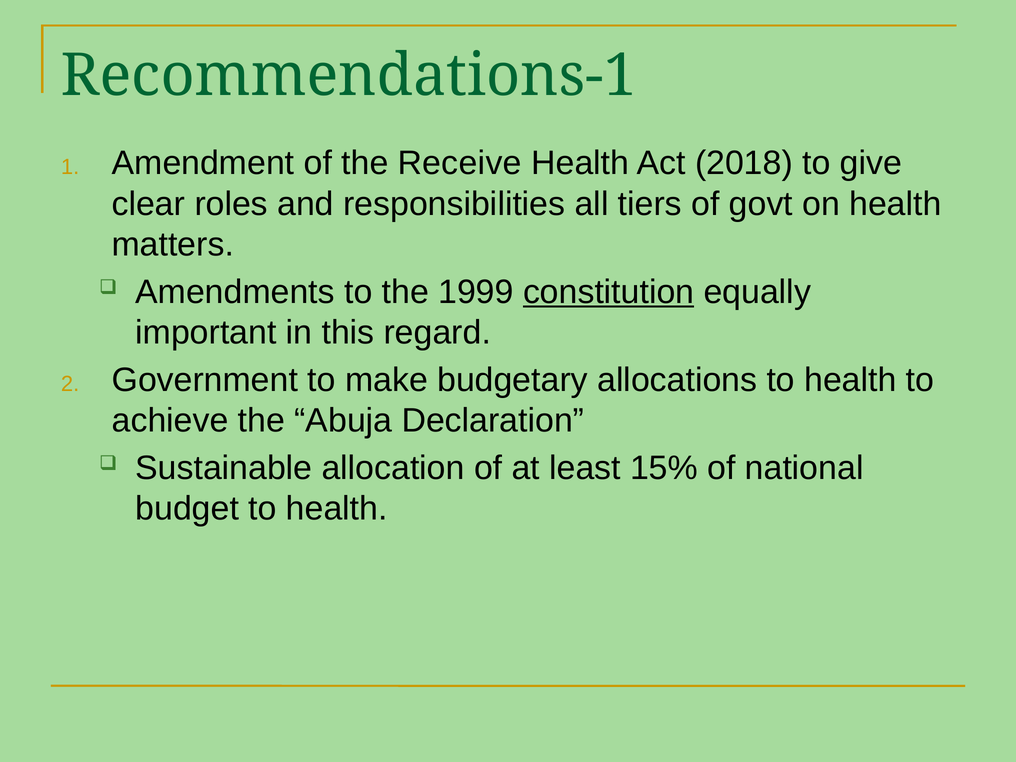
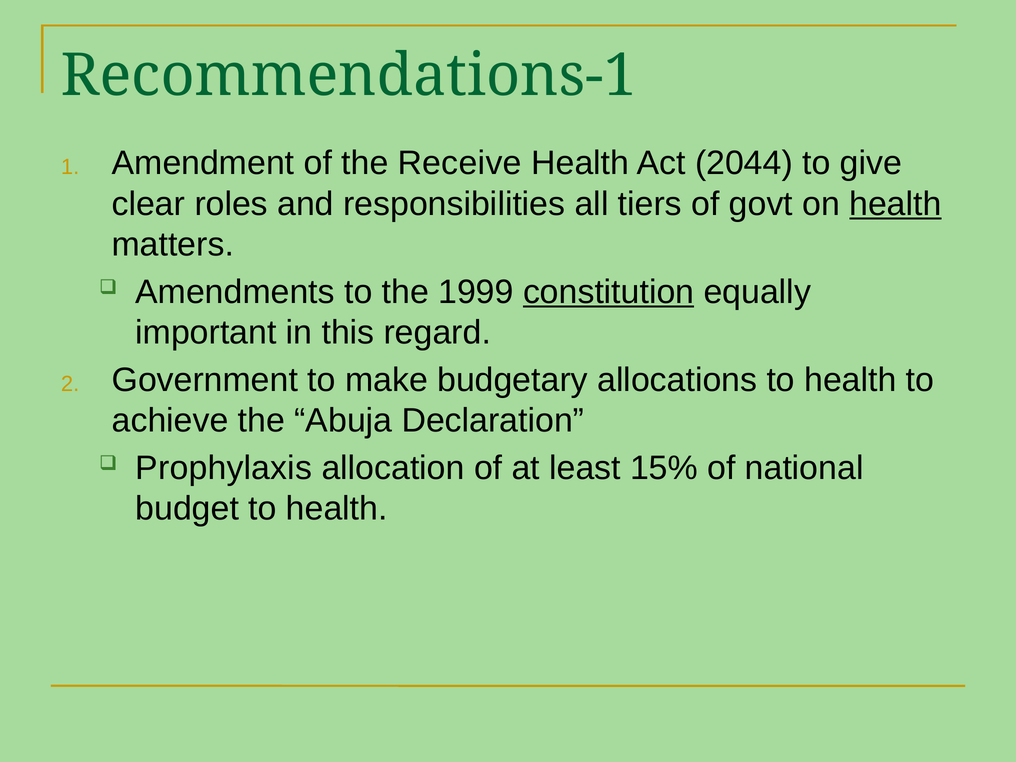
2018: 2018 -> 2044
health at (895, 204) underline: none -> present
Sustainable: Sustainable -> Prophylaxis
